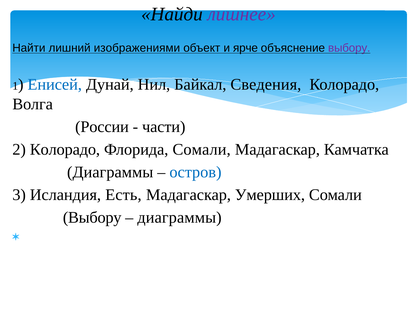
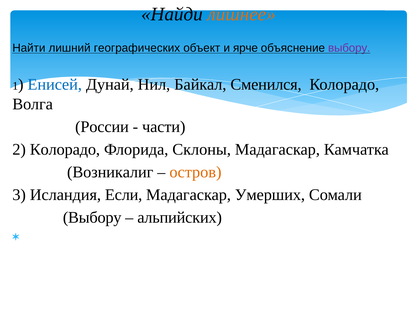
лишнее colour: purple -> orange
изображениями: изображениями -> географических
Сведения: Сведения -> Сменился
Флорида Сомали: Сомали -> Склоны
Диаграммы at (110, 172): Диаграммы -> Возникалиг
остров colour: blue -> orange
Есть: Есть -> Если
диаграммы at (179, 217): диаграммы -> альпийских
